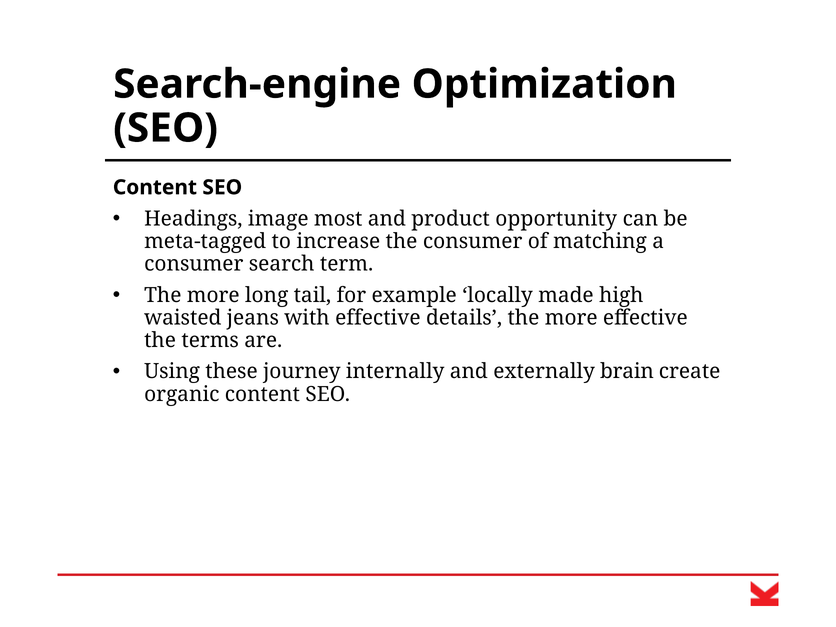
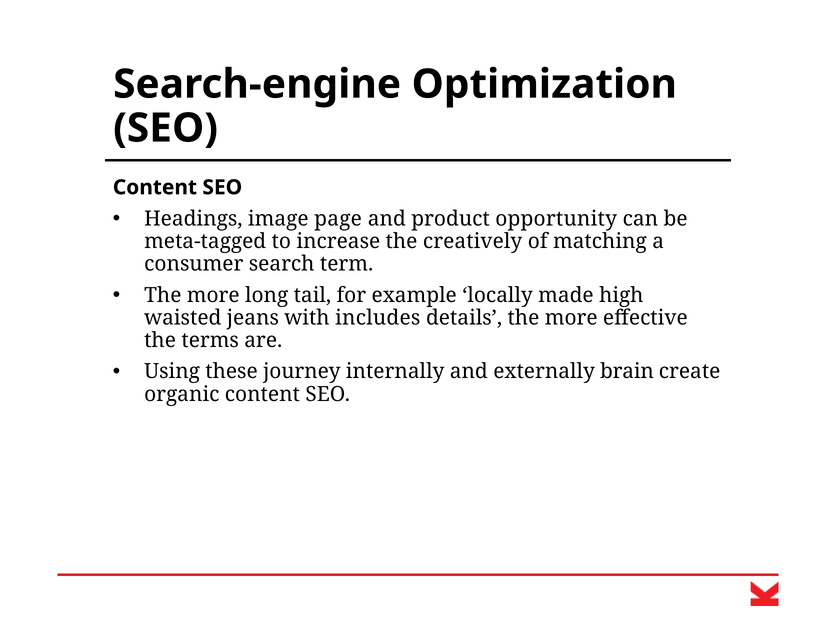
most: most -> page
the consumer: consumer -> creatively
with effective: effective -> includes
